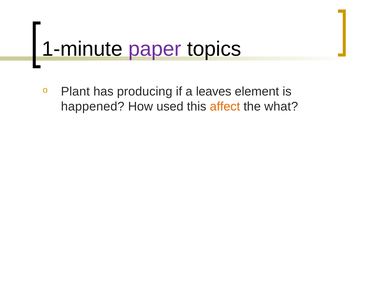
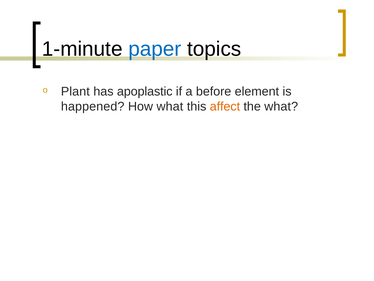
paper colour: purple -> blue
producing: producing -> apoplastic
leaves: leaves -> before
How used: used -> what
